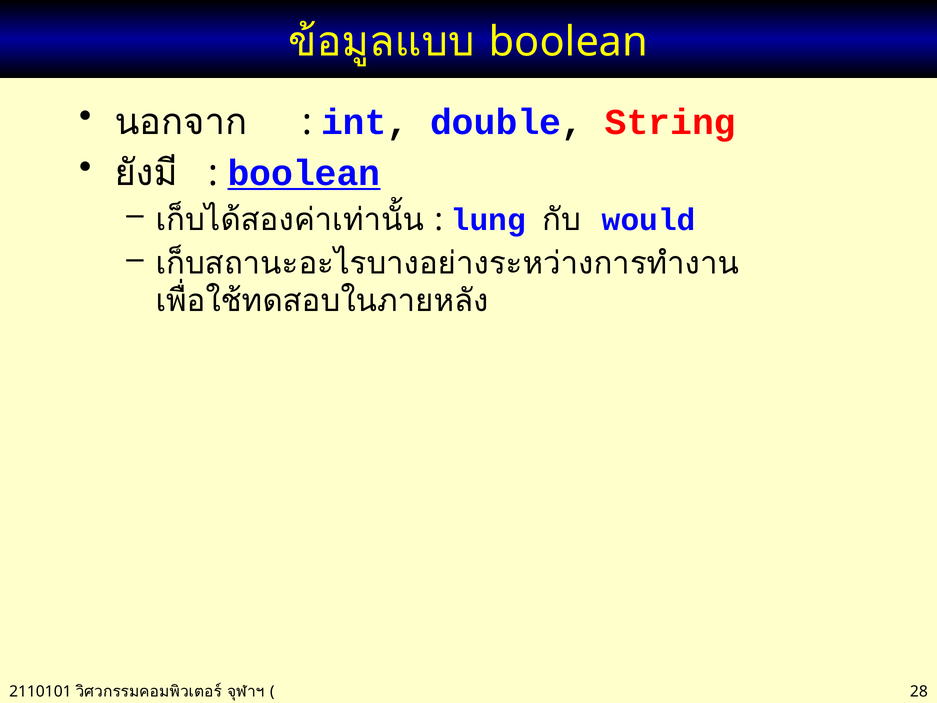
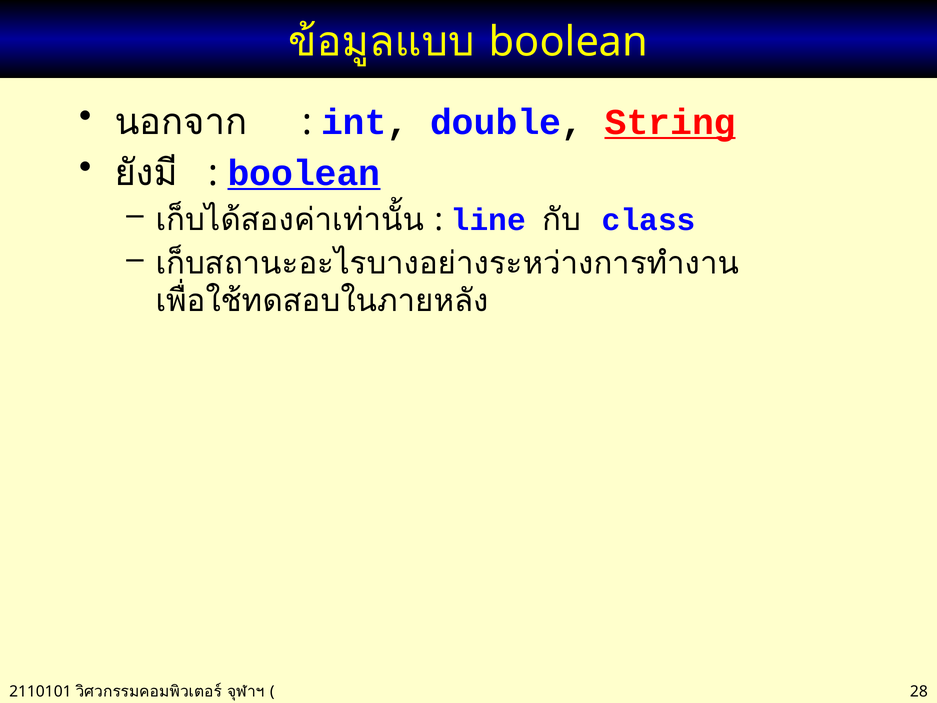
String underline: none -> present
lung: lung -> line
would: would -> class
